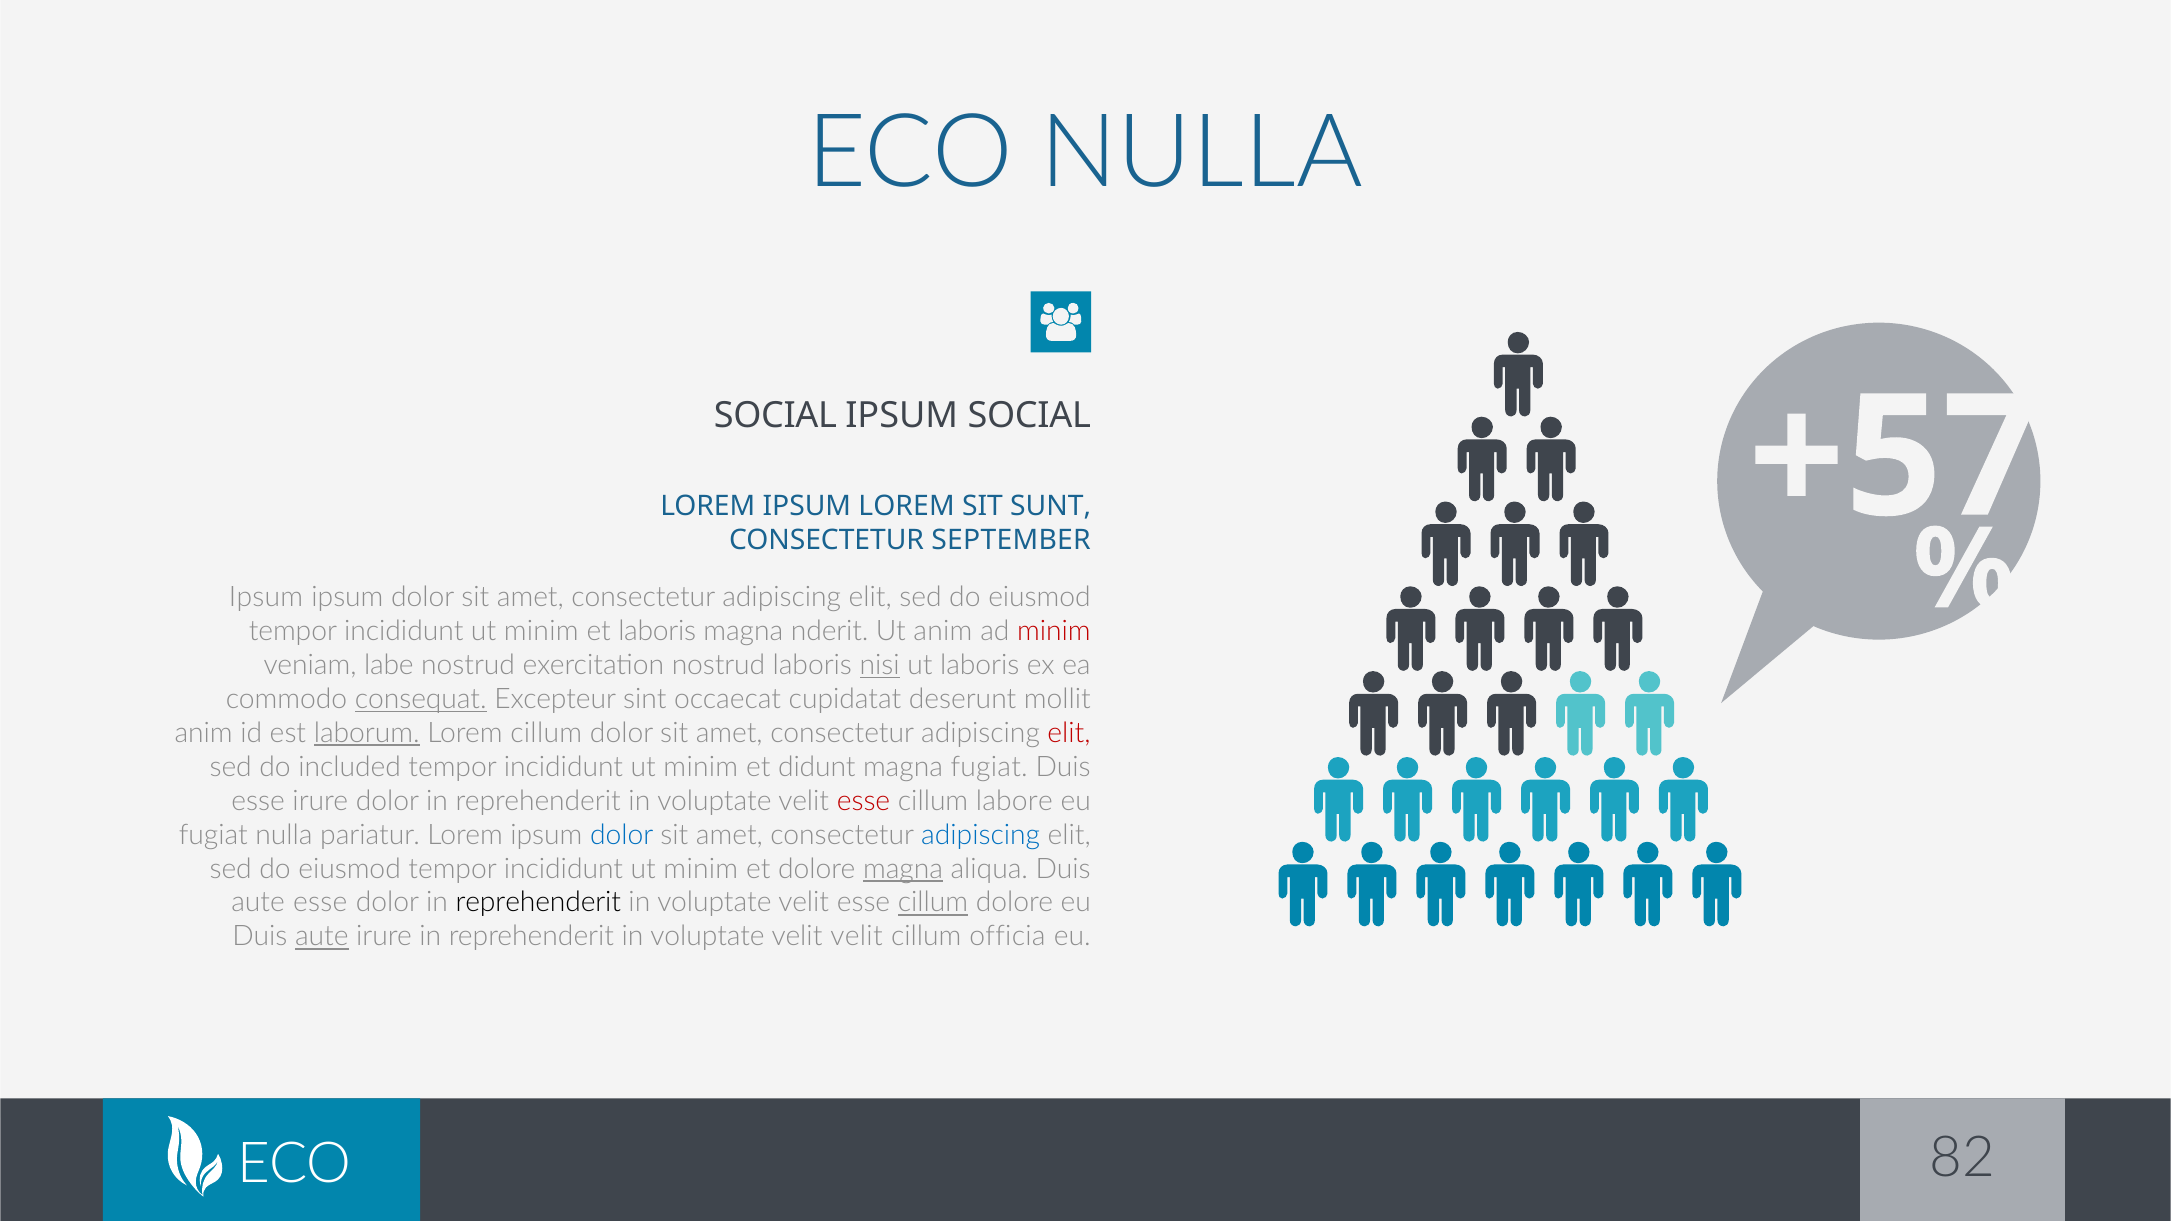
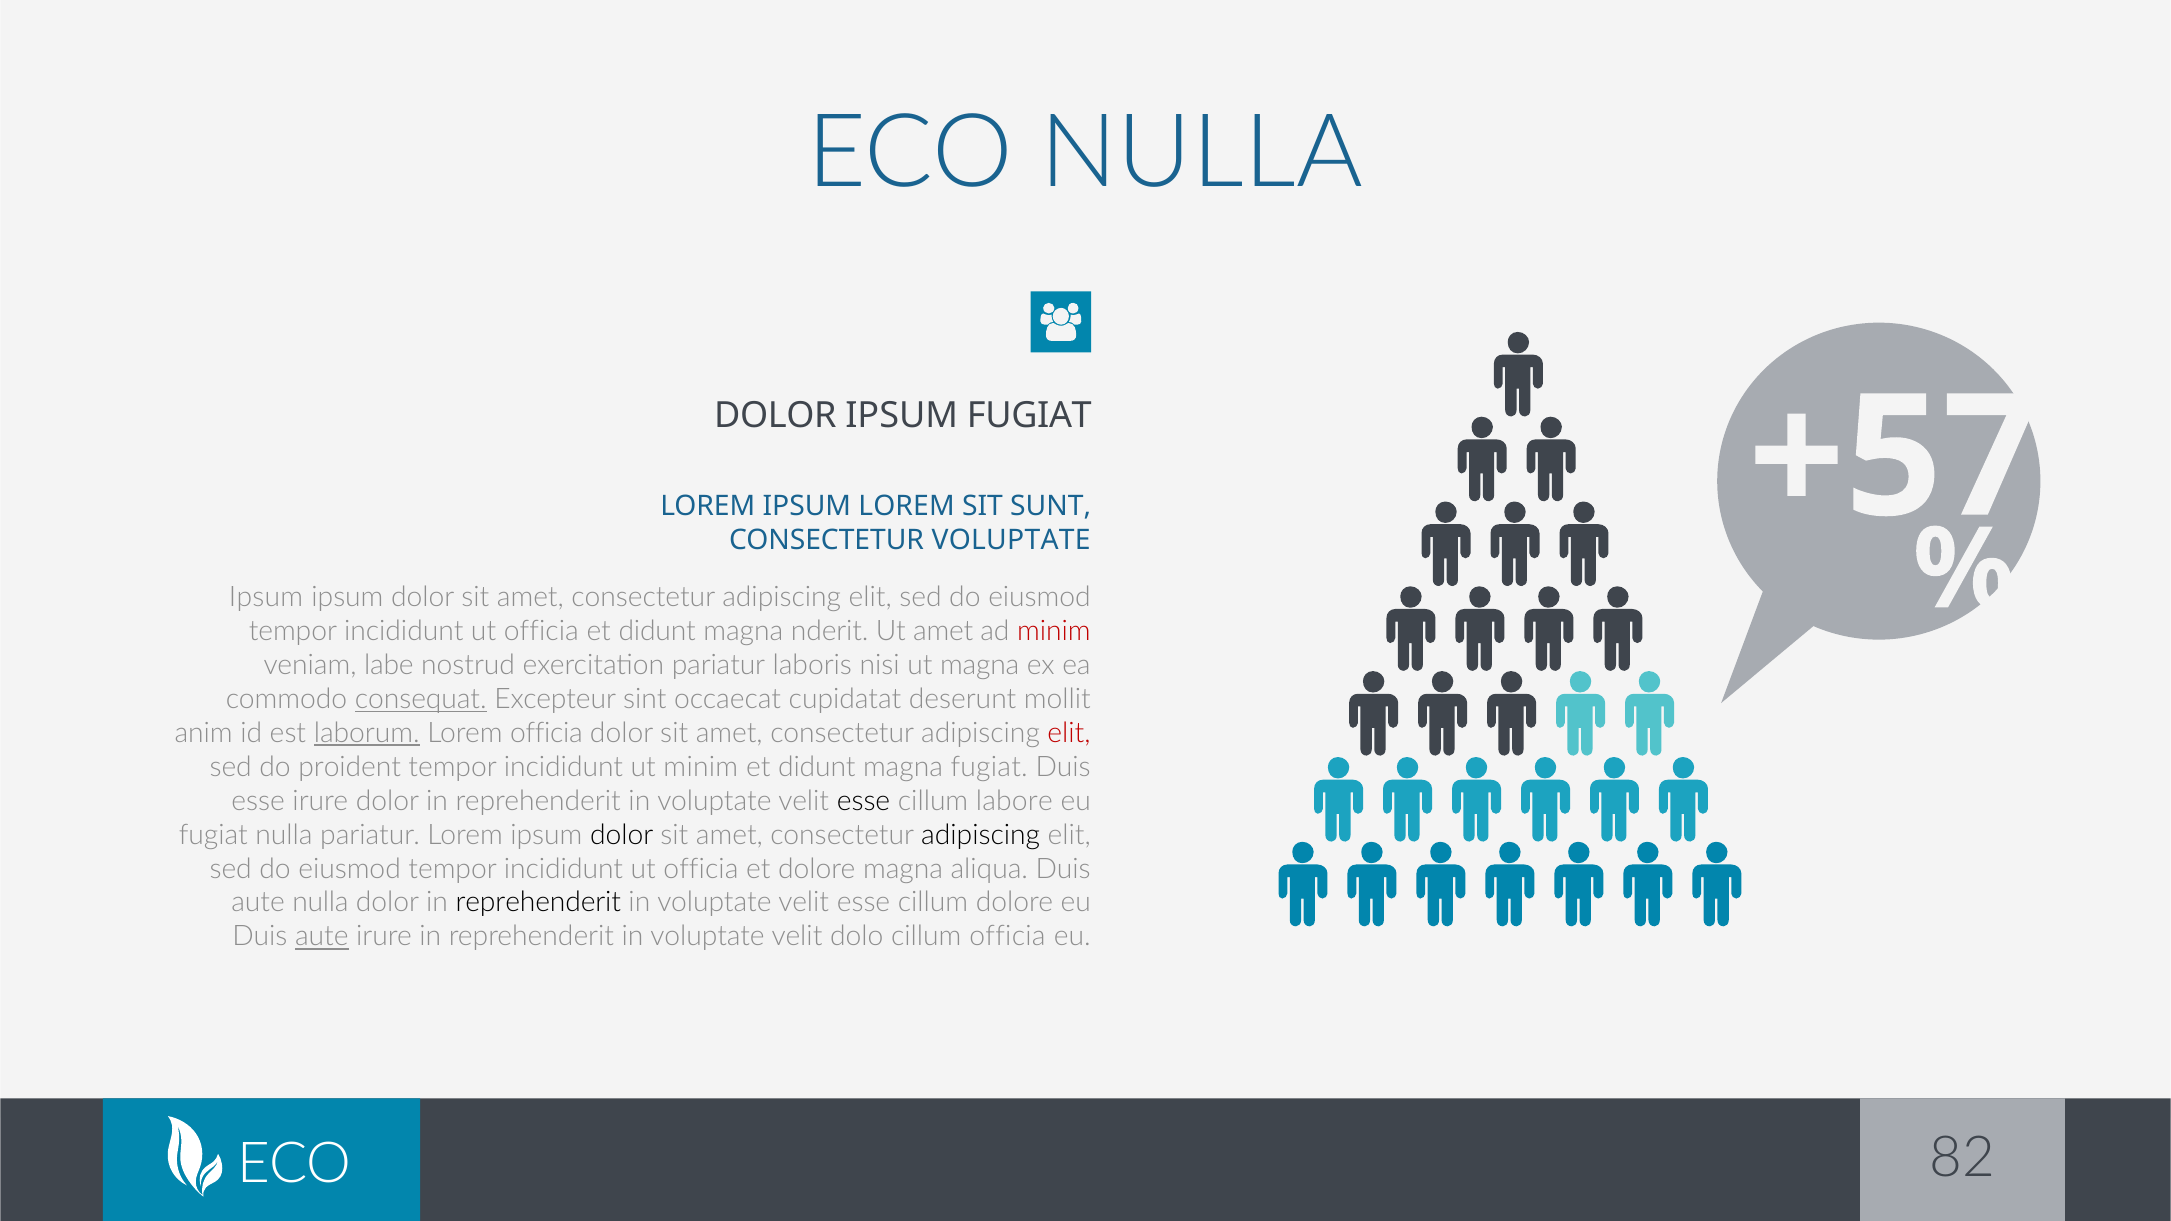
SOCIAL at (775, 416): SOCIAL -> DOLOR
IPSUM SOCIAL: SOCIAL -> FUGIAT
CONSECTETUR SEPTEMBER: SEPTEMBER -> VOLUPTATE
minim at (541, 631): minim -> officia
laboris at (657, 631): laboris -> didunt
Ut anim: anim -> amet
exercitation nostrud: nostrud -> pariatur
nisi underline: present -> none
ut laboris: laboris -> magna
Lorem cillum: cillum -> officia
included: included -> proident
esse at (864, 801) colour: red -> black
dolor at (622, 835) colour: blue -> black
adipiscing at (981, 835) colour: blue -> black
minim at (701, 869): minim -> officia
magna at (903, 869) underline: present -> none
aute esse: esse -> nulla
cillum at (933, 903) underline: present -> none
velit velit: velit -> dolo
